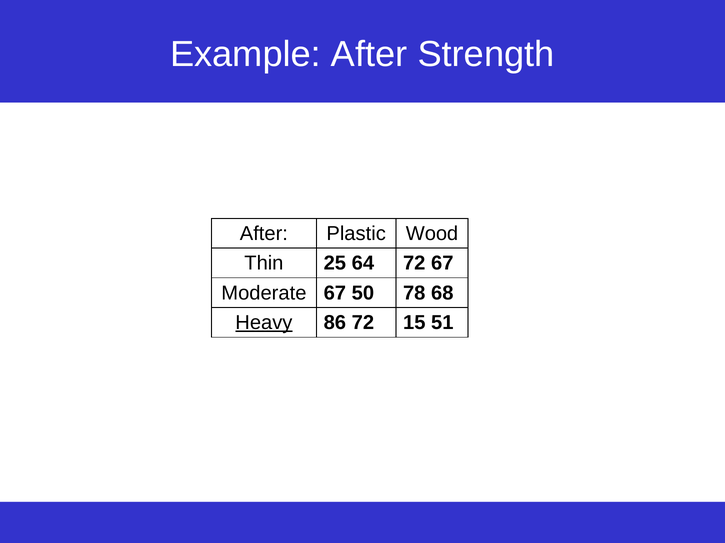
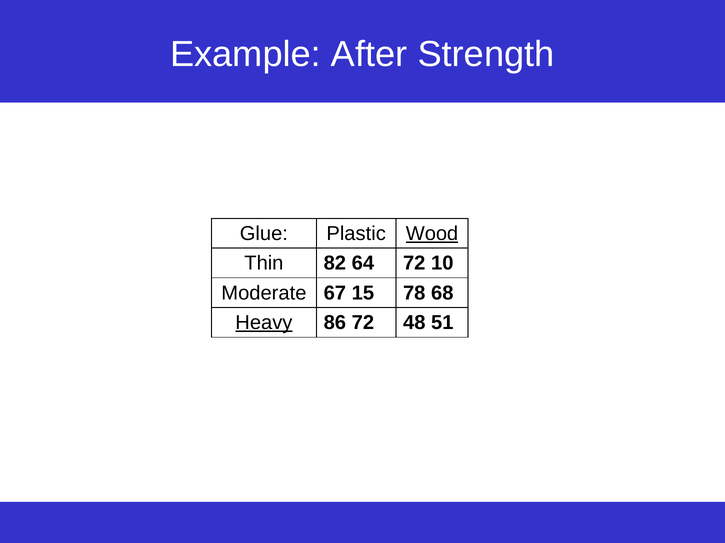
After at (264, 234): After -> Glue
Wood underline: none -> present
25: 25 -> 82
72 67: 67 -> 10
50: 50 -> 15
15: 15 -> 48
